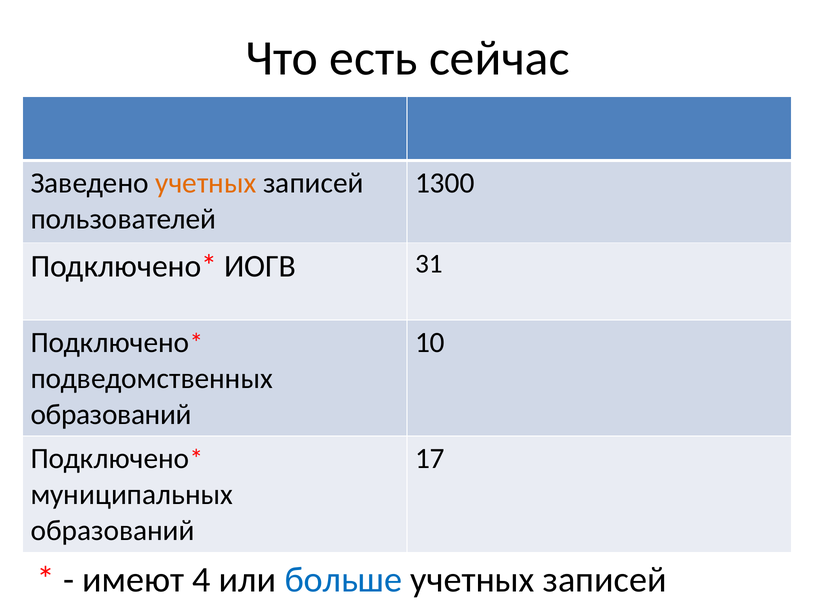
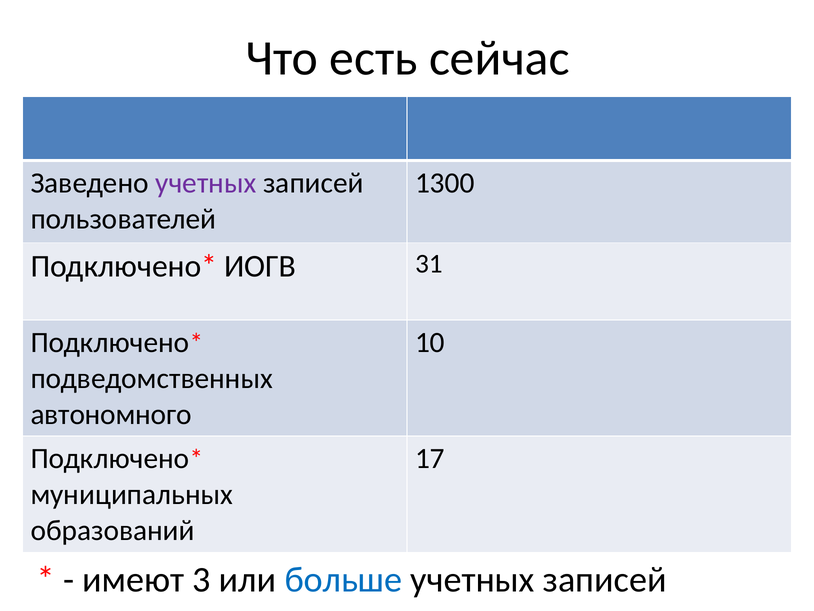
учетных at (206, 183) colour: orange -> purple
образований at (111, 414): образований -> автономного
4: 4 -> 3
